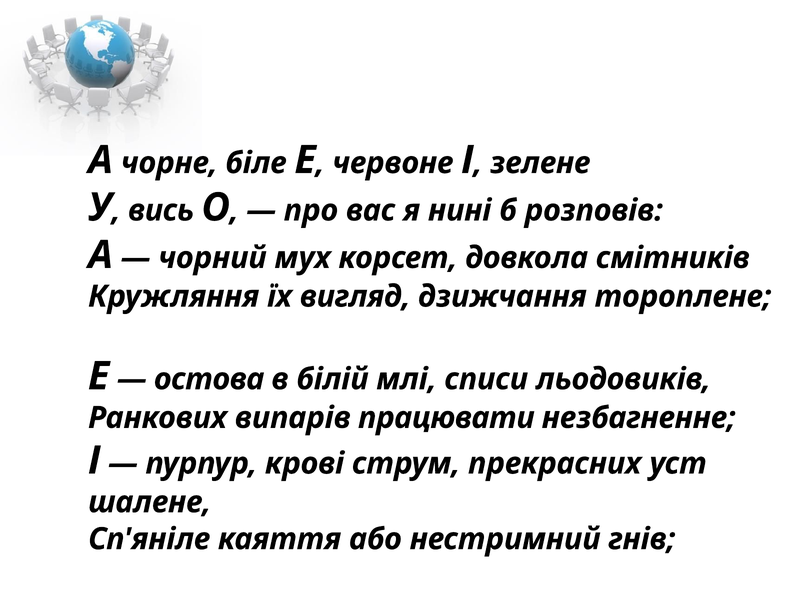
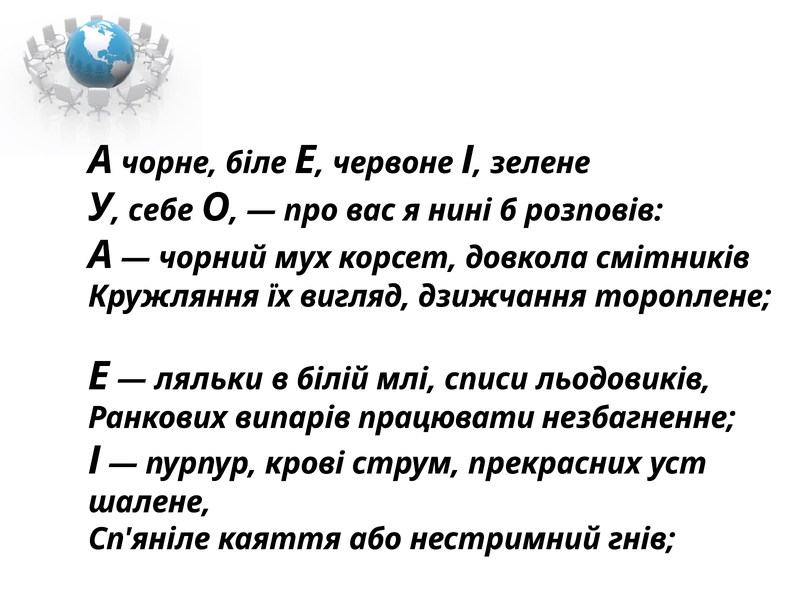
вись: вись -> себе
остова: остова -> ляльки
